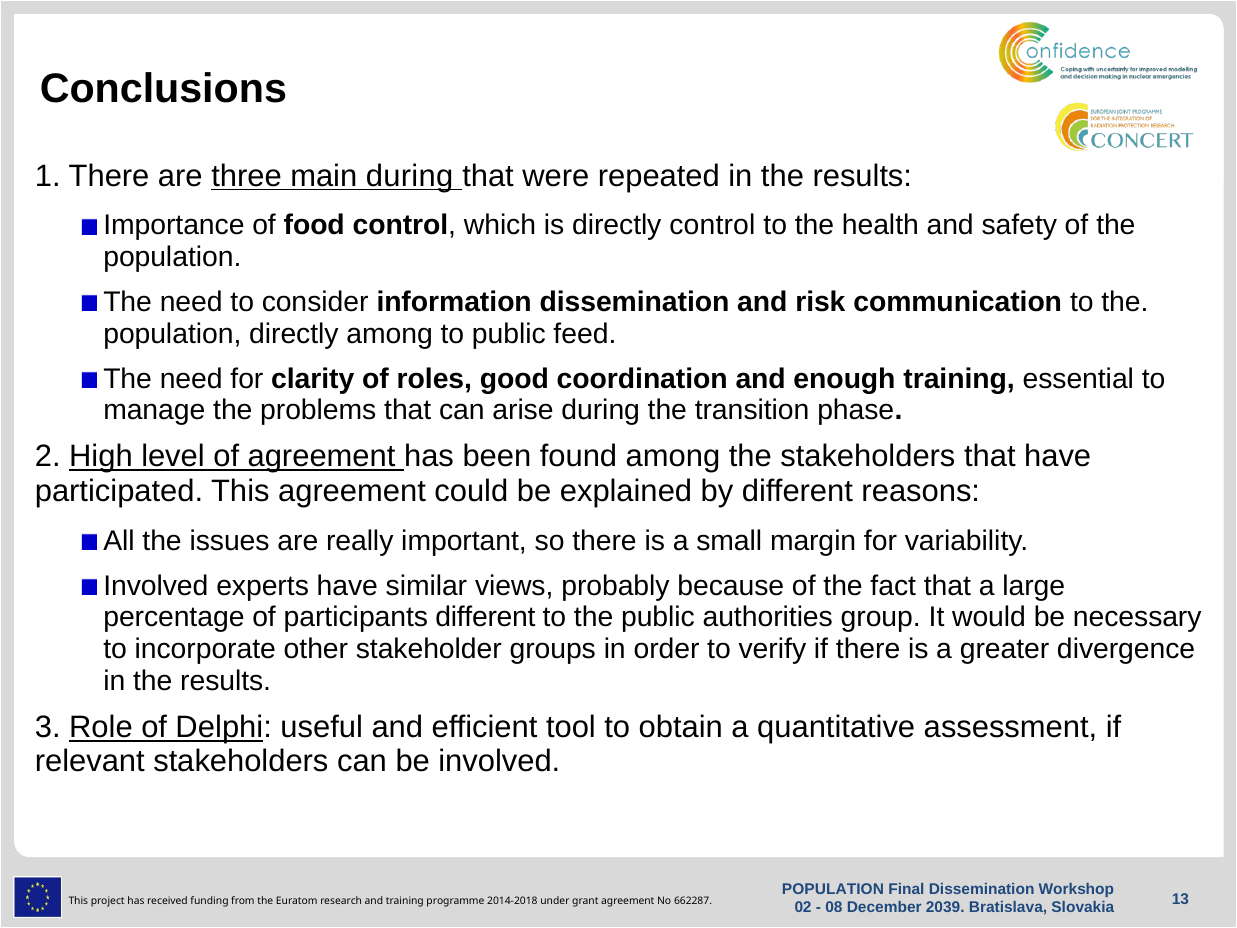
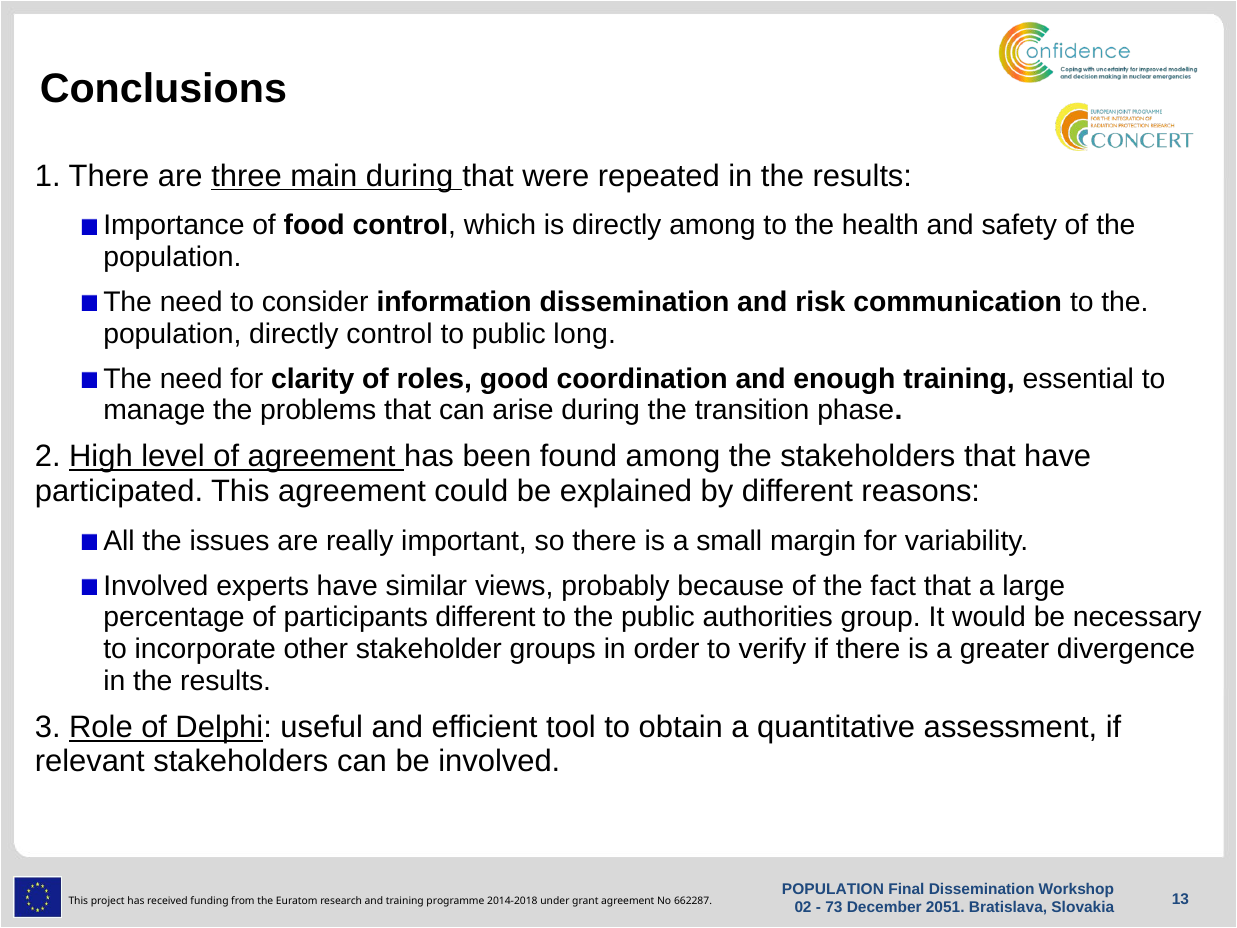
directly control: control -> among
directly among: among -> control
feed: feed -> long
08: 08 -> 73
2039: 2039 -> 2051
